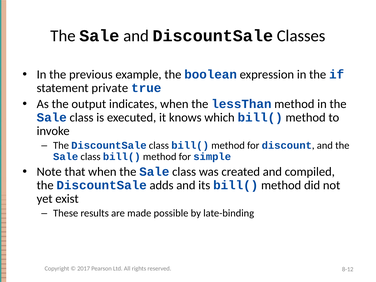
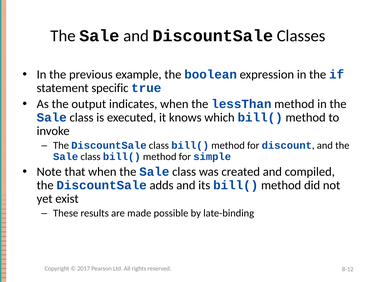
private: private -> specific
